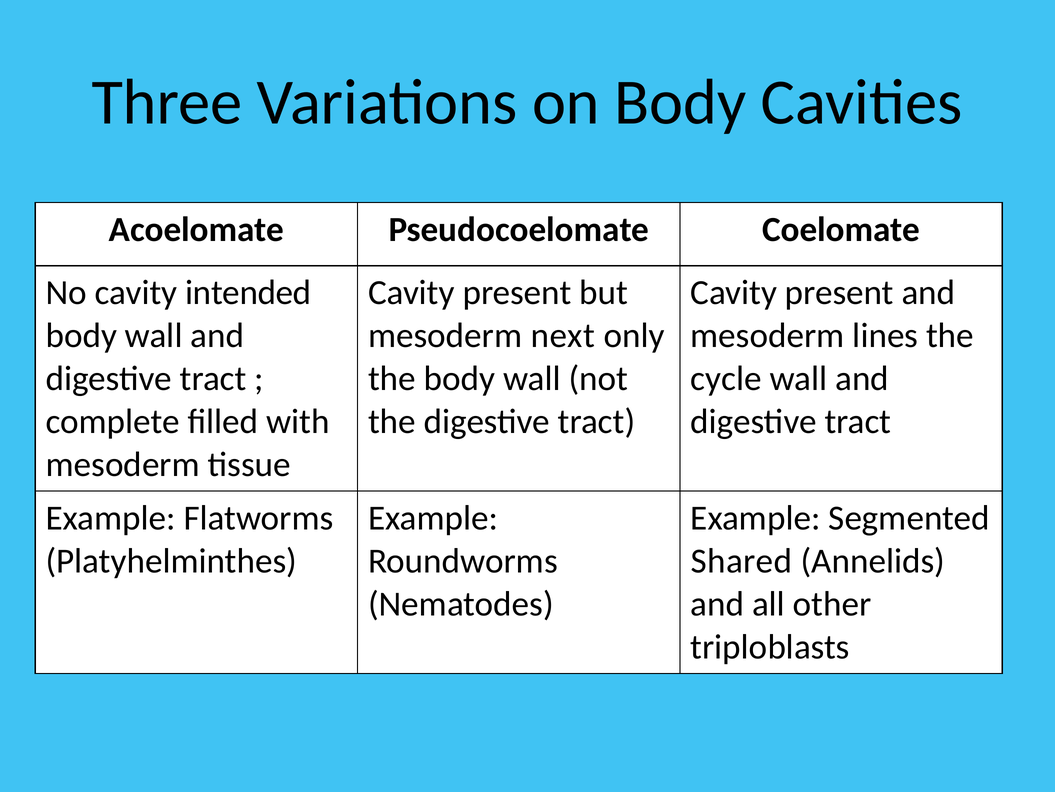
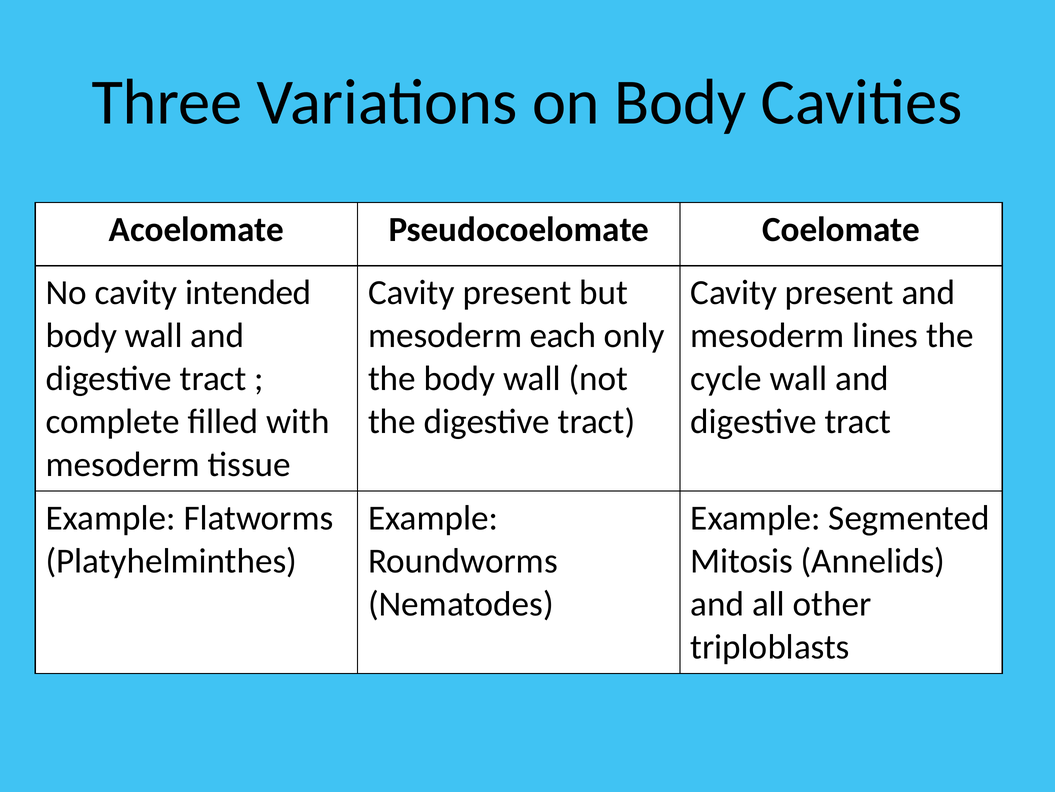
next: next -> each
Shared: Shared -> Mitosis
